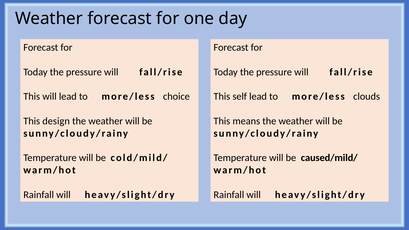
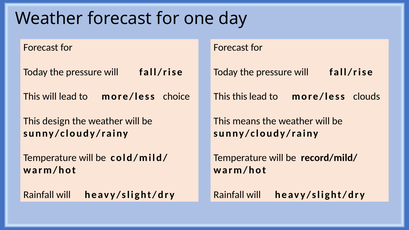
This self: self -> this
caused/mild/: caused/mild/ -> record/mild/
